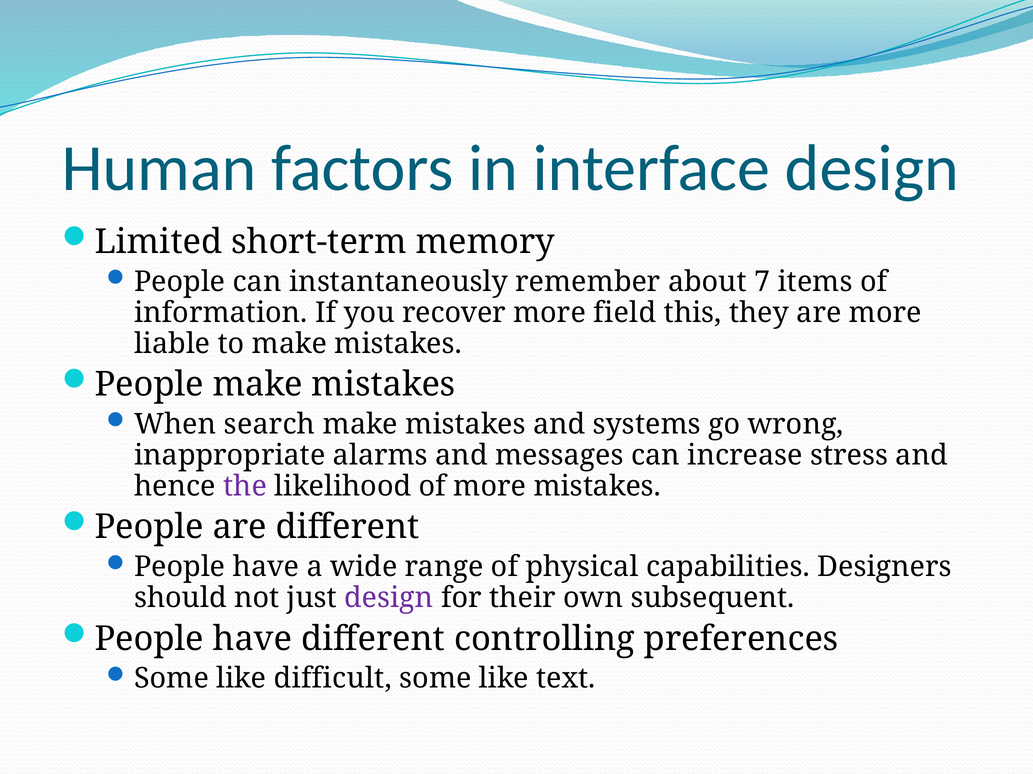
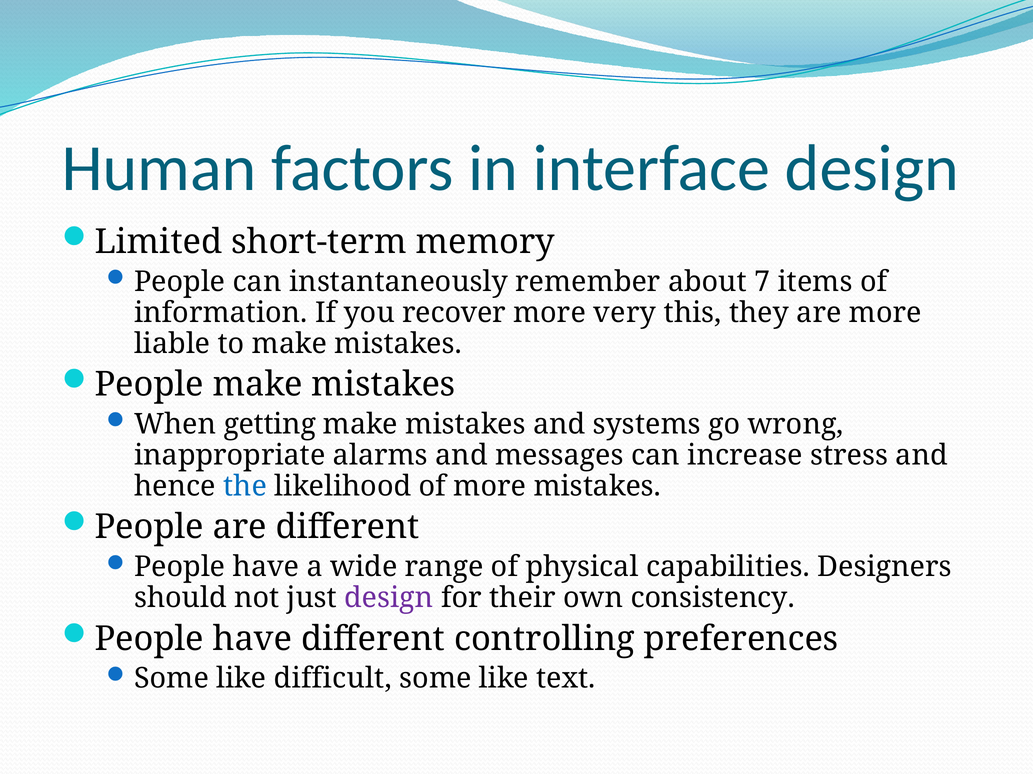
field: field -> very
search: search -> getting
the colour: purple -> blue
subsequent: subsequent -> consistency
